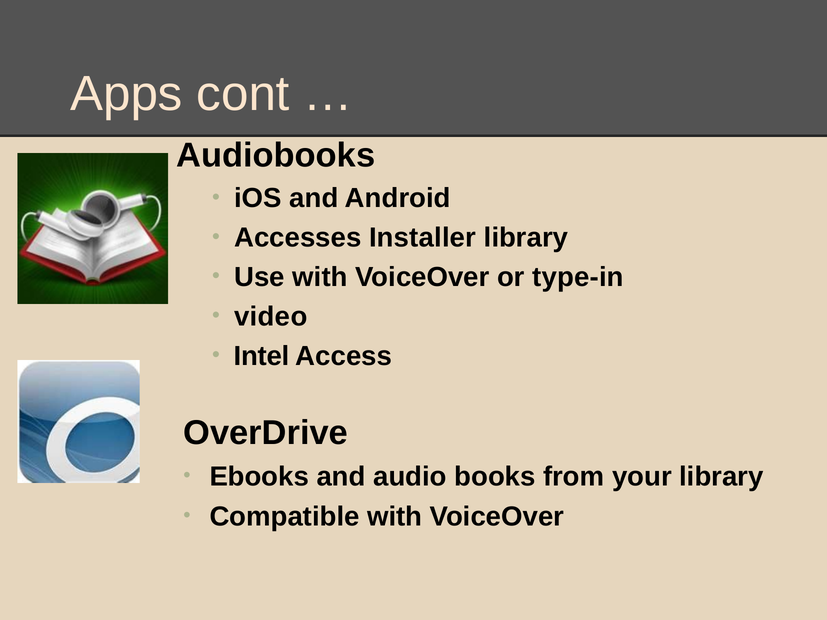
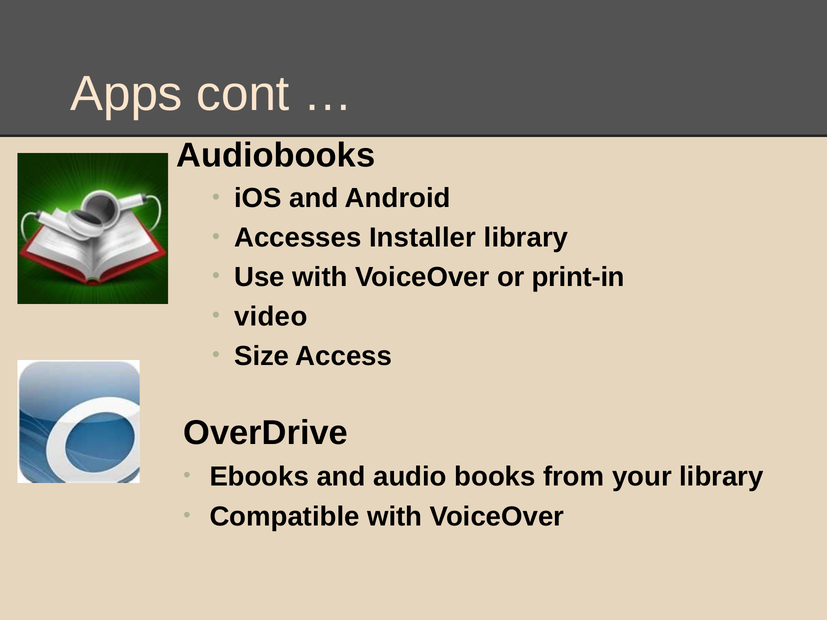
type-in: type-in -> print-in
Intel: Intel -> Size
